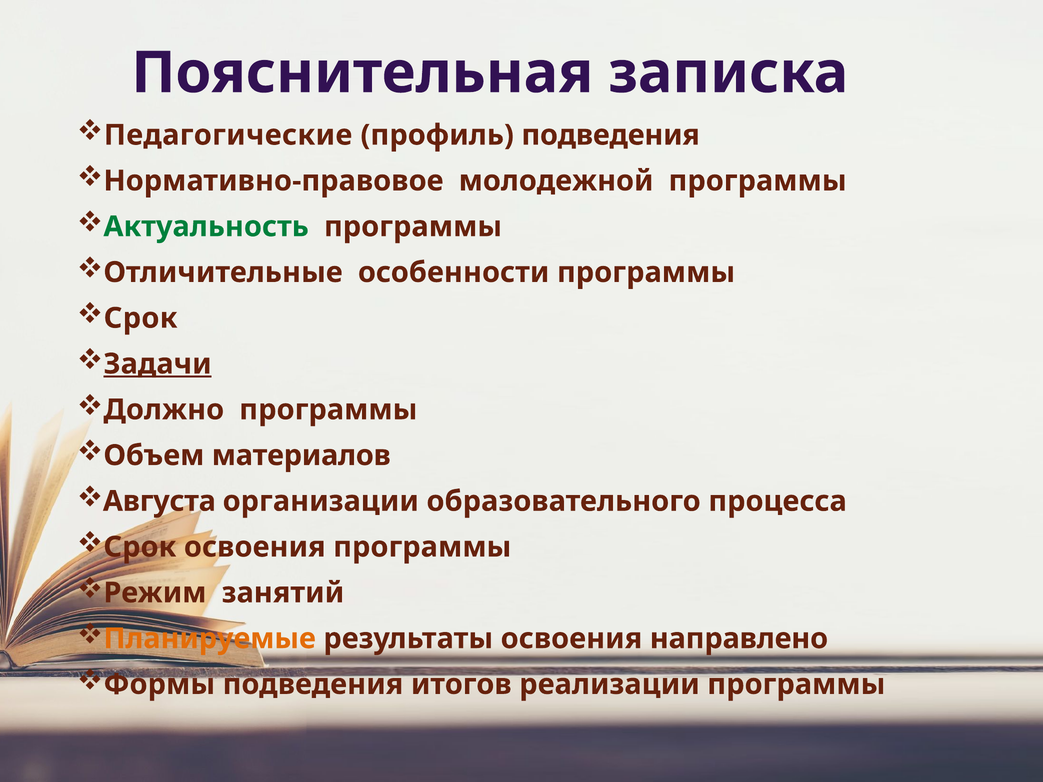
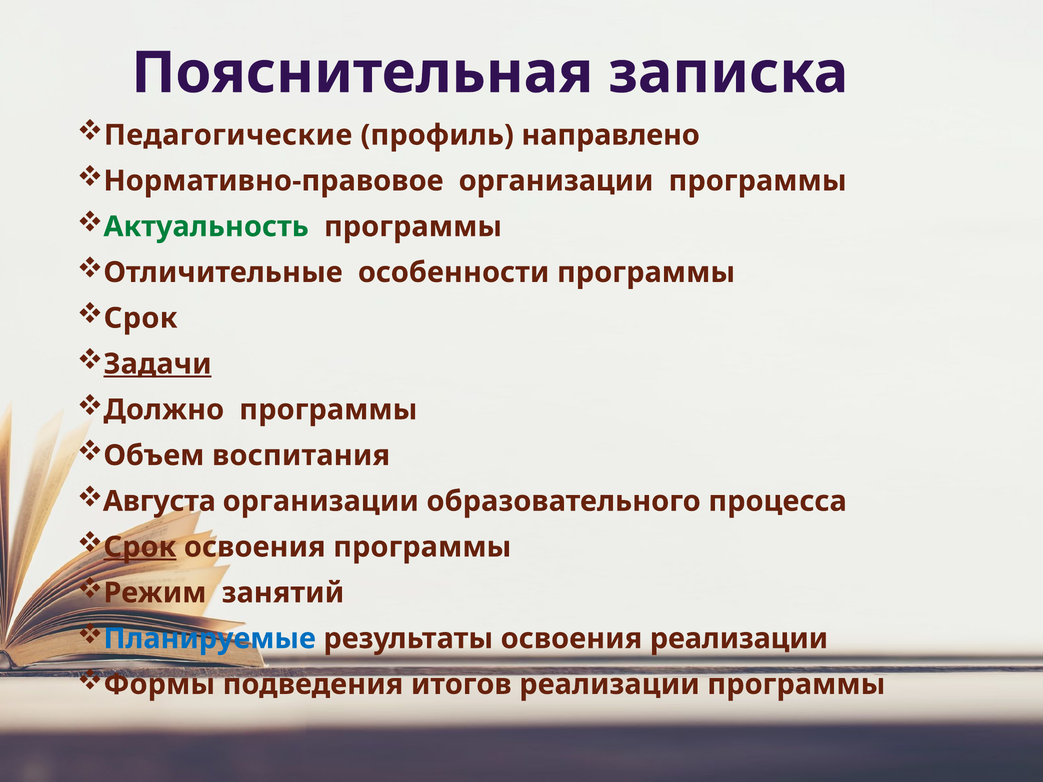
профиль подведения: подведения -> направлено
Нормативно-правовое молодежной: молодежной -> организации
материалов: материалов -> воспитания
Срок at (140, 547) underline: none -> present
Планируемые colour: orange -> blue
освоения направлено: направлено -> реализации
